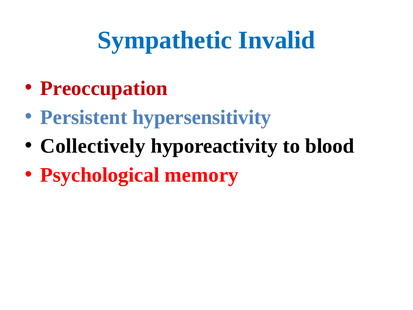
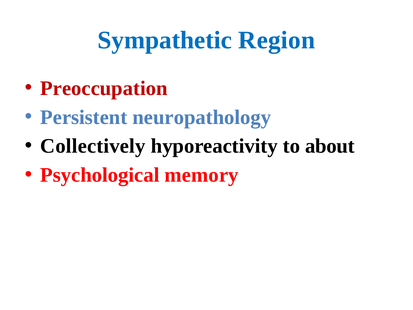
Invalid: Invalid -> Region
hypersensitivity: hypersensitivity -> neuropathology
blood: blood -> about
